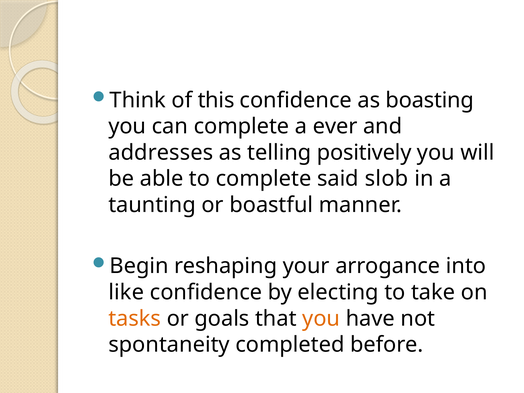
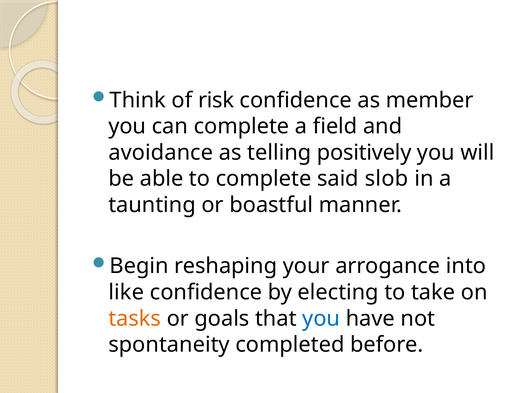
this: this -> risk
boasting: boasting -> member
ever: ever -> field
addresses: addresses -> avoidance
you at (321, 319) colour: orange -> blue
